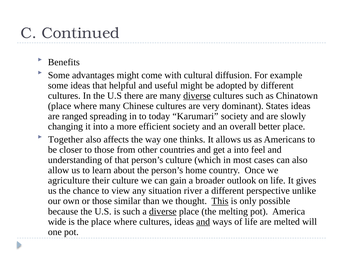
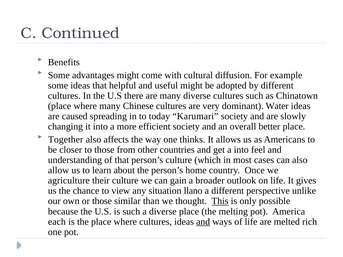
diverse at (197, 96) underline: present -> none
States: States -> Water
ranged: ranged -> caused
river: river -> llano
diverse at (163, 212) underline: present -> none
wide: wide -> each
will: will -> rich
